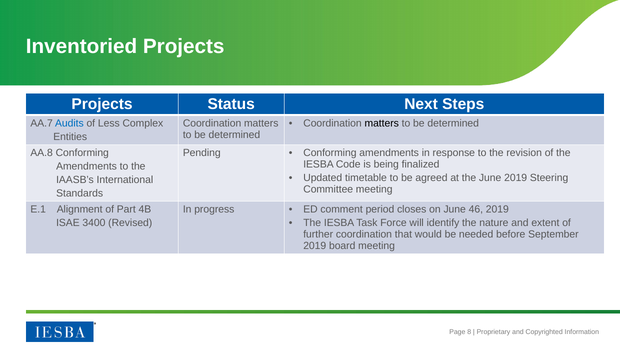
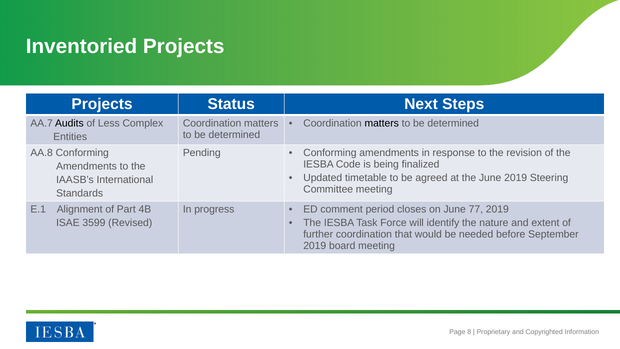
Audits colour: blue -> black
46: 46 -> 77
3400: 3400 -> 3599
